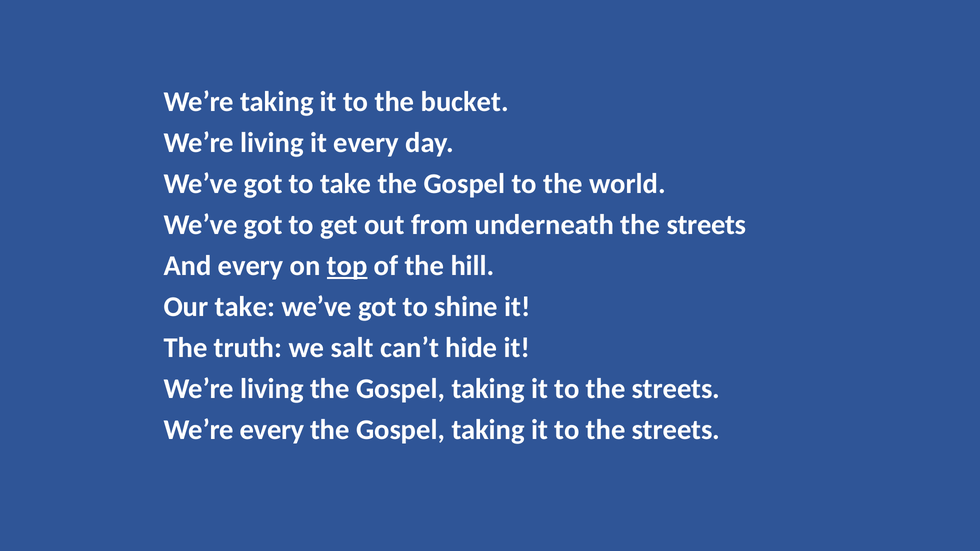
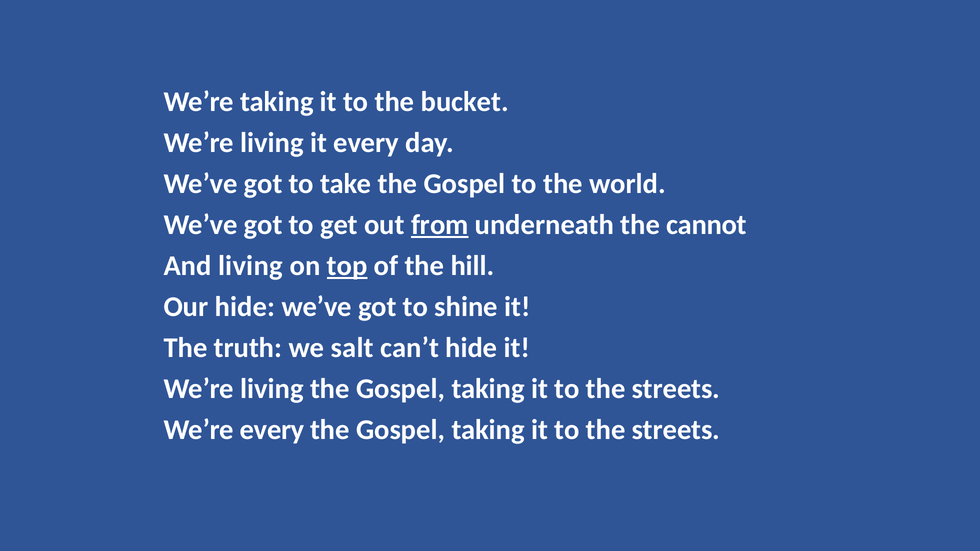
from underline: none -> present
underneath the streets: streets -> cannot
And every: every -> living
Our take: take -> hide
